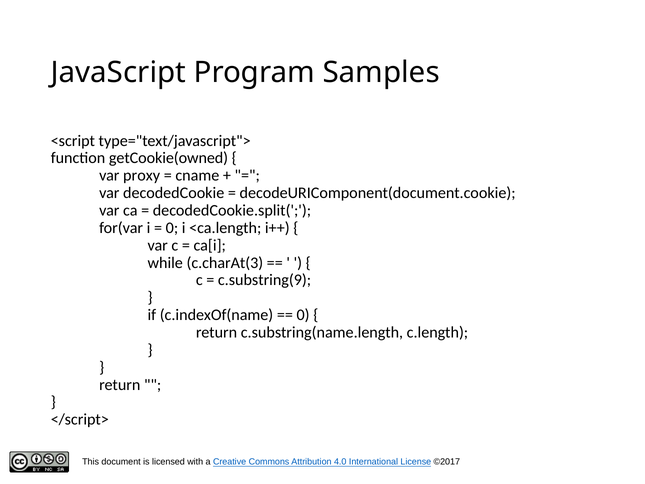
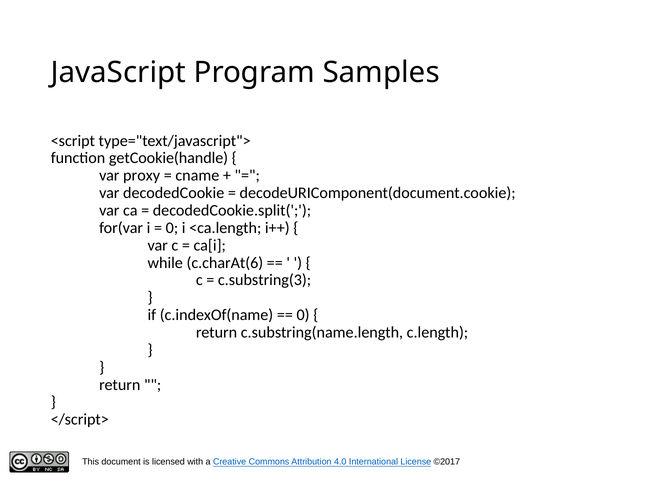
getCookie(owned: getCookie(owned -> getCookie(handle
c.charAt(3: c.charAt(3 -> c.charAt(6
c.substring(9: c.substring(9 -> c.substring(3
